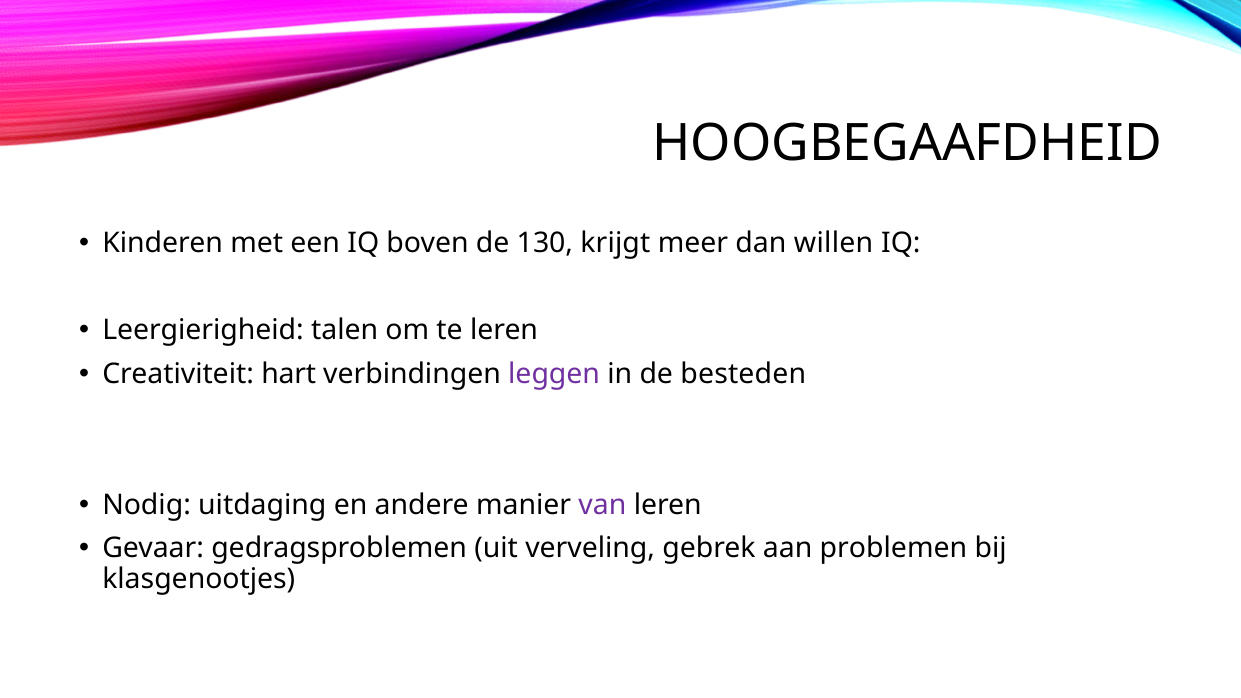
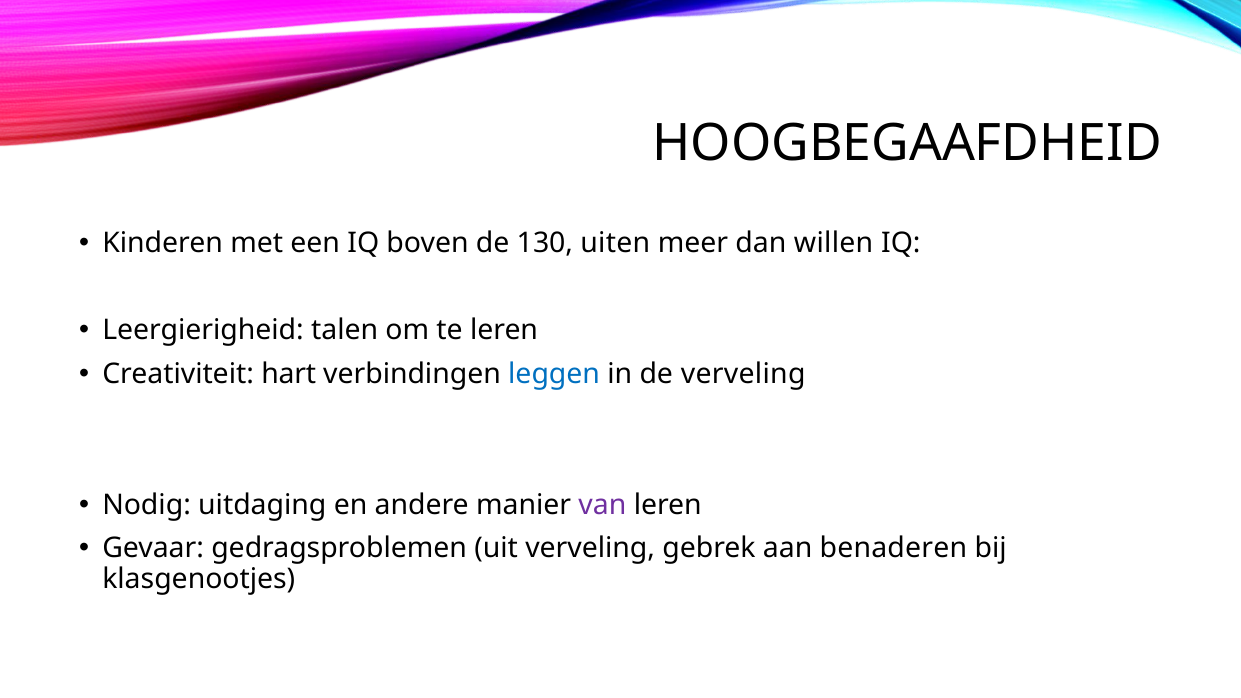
krijgt: krijgt -> uiten
leggen colour: purple -> blue
de besteden: besteden -> verveling
problemen: problemen -> benaderen
